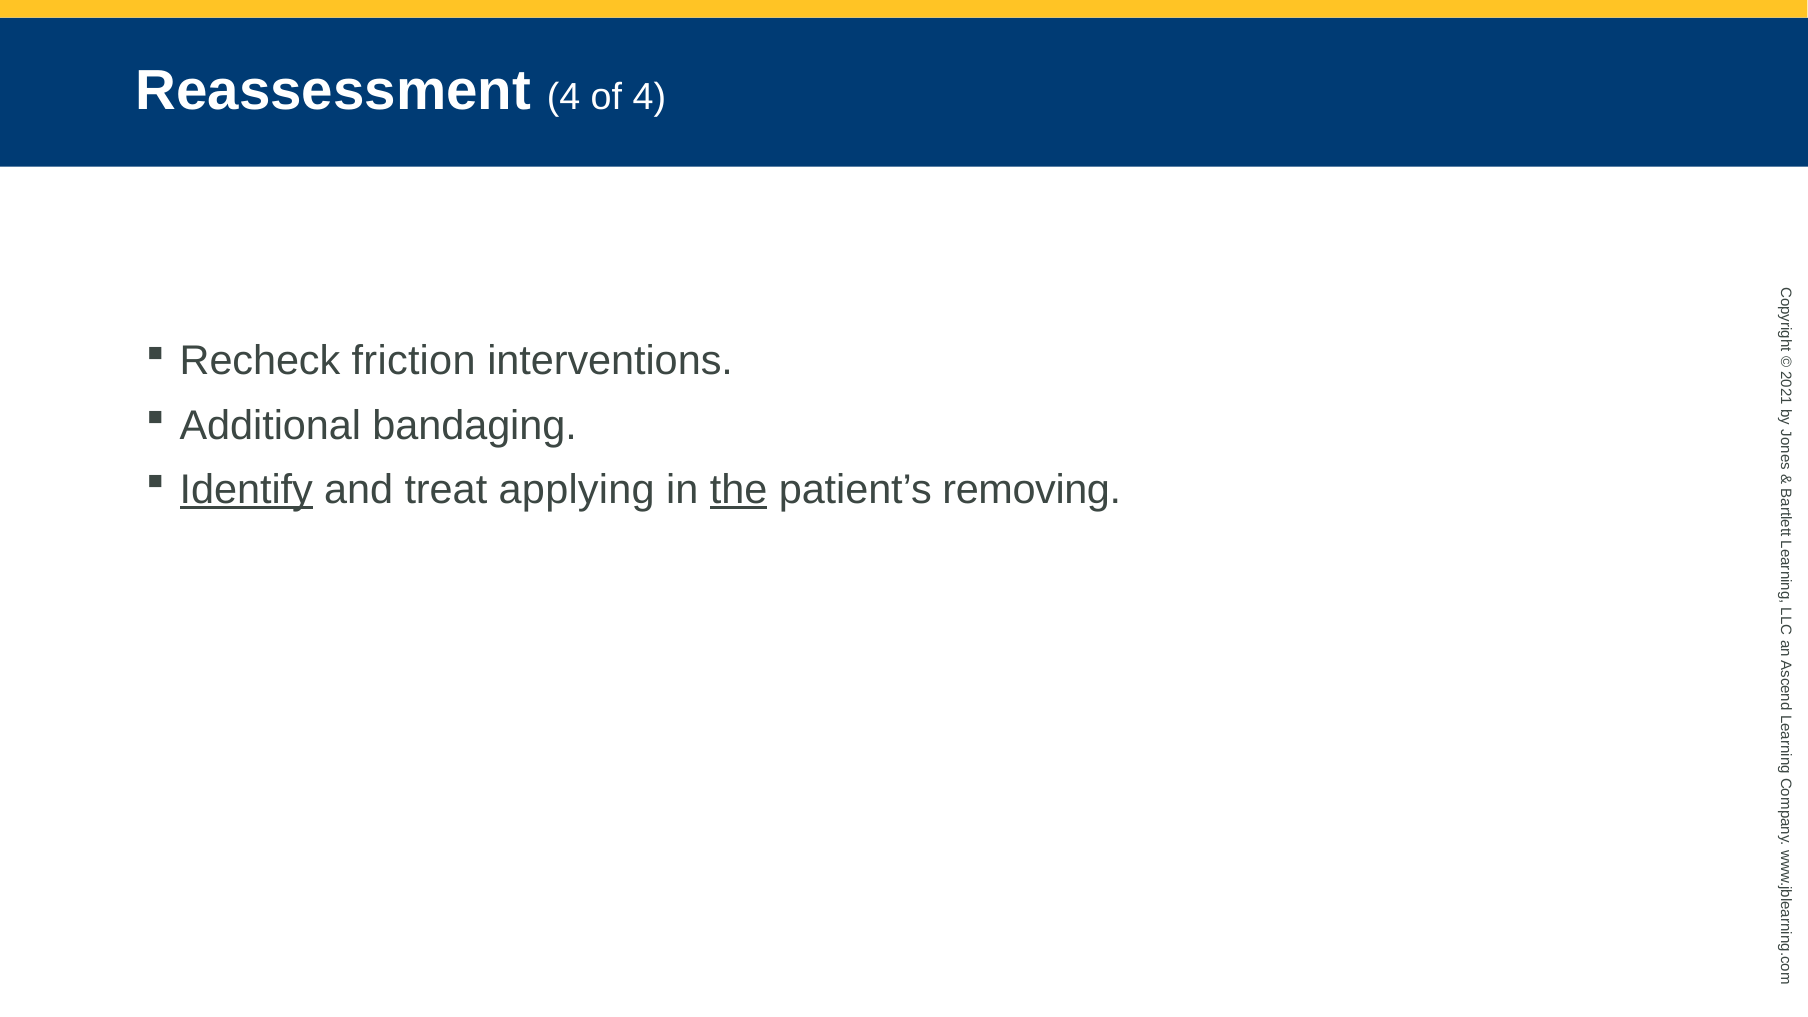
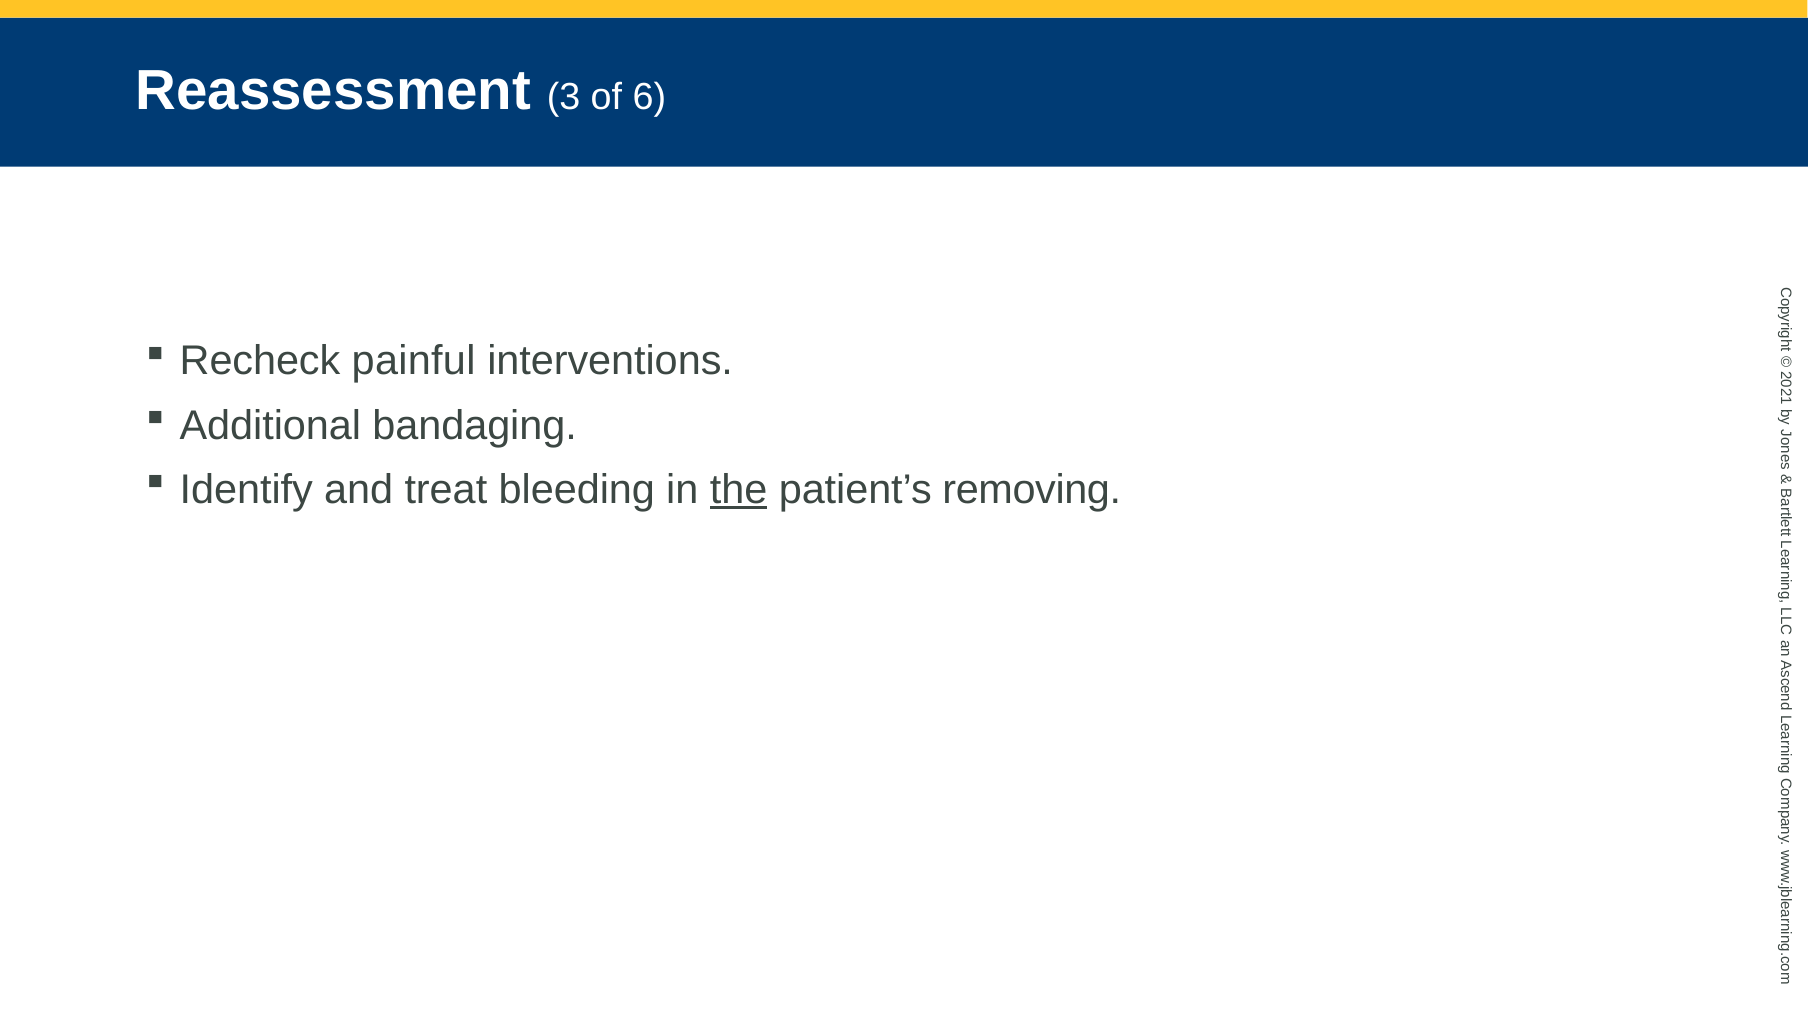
Reassessment 4: 4 -> 3
of 4: 4 -> 6
friction: friction -> painful
Identify underline: present -> none
applying: applying -> bleeding
